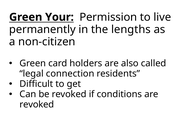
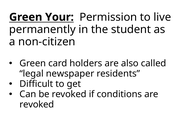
lengths: lengths -> student
connection: connection -> newspaper
